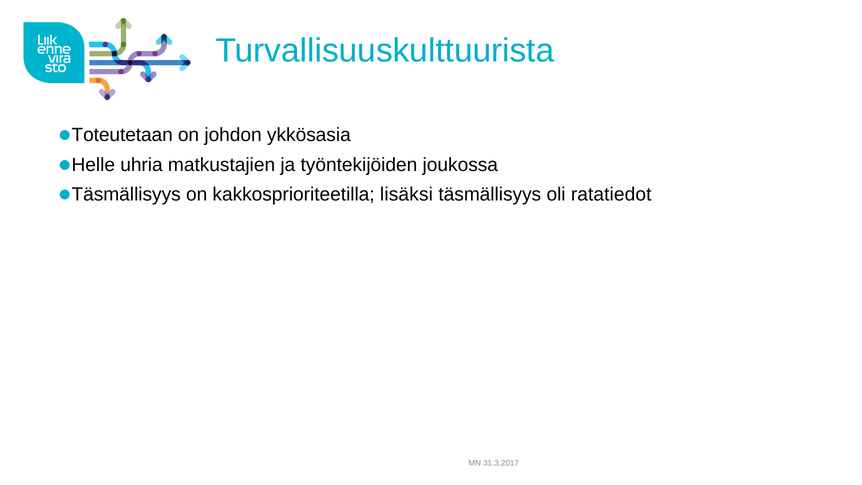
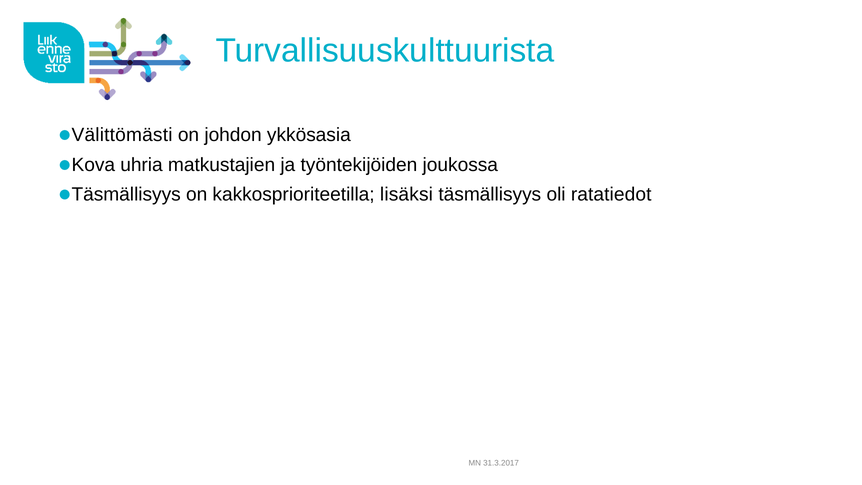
Toteutetaan: Toteutetaan -> Välittömästi
Helle: Helle -> Kova
